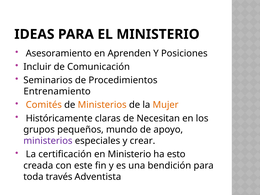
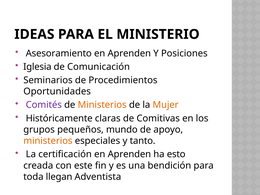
Incluir: Incluir -> Iglesia
Entrenamiento: Entrenamiento -> Oportunidades
Comités colour: orange -> purple
Necesitan: Necesitan -> Comitivas
ministerios at (48, 141) colour: purple -> orange
crear: crear -> tanto
certificación en Ministerio: Ministerio -> Aprenden
través: través -> llegan
